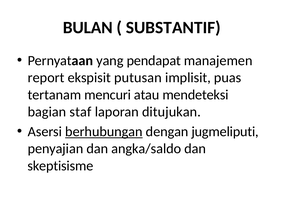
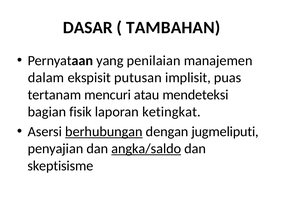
BULAN: BULAN -> DASAR
SUBSTANTIF: SUBSTANTIF -> TAMBAHAN
pendapat: pendapat -> penilaian
report: report -> dalam
staf: staf -> fisik
ditujukan: ditujukan -> ketingkat
angka/saldo underline: none -> present
